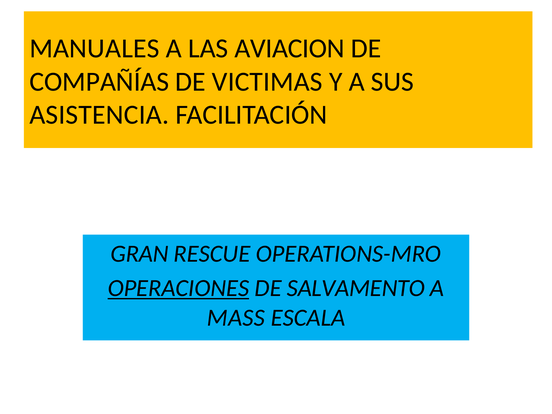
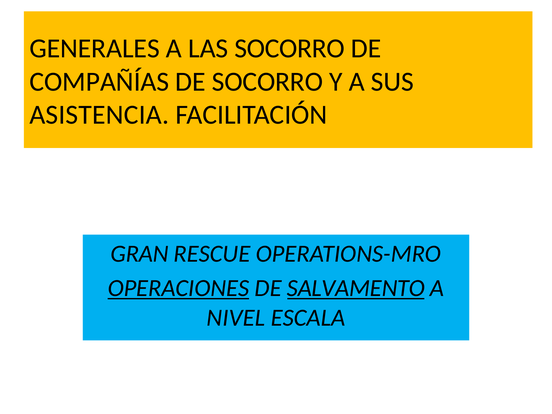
MANUALES: MANUALES -> GENERALES
LAS AVIACION: AVIACION -> SOCORRO
DE VICTIMAS: VICTIMAS -> SOCORRO
SALVAMENTO underline: none -> present
MASS: MASS -> NIVEL
